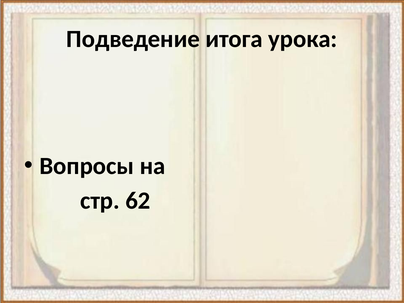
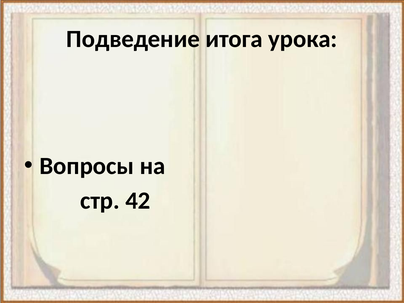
62: 62 -> 42
